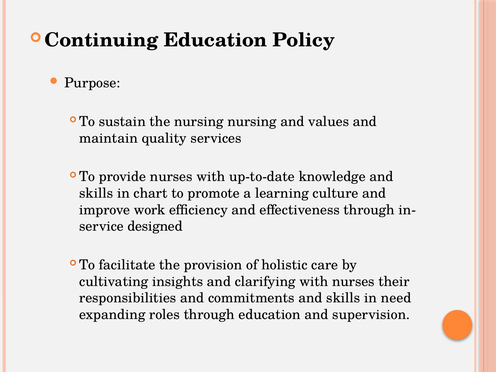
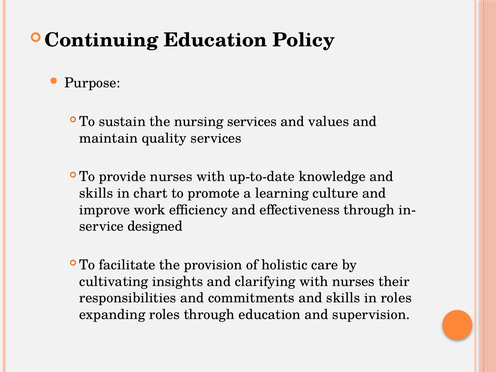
nursing nursing: nursing -> services
in need: need -> roles
